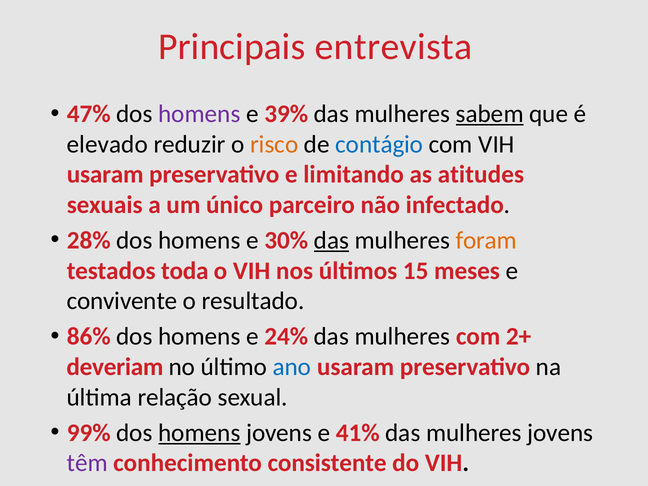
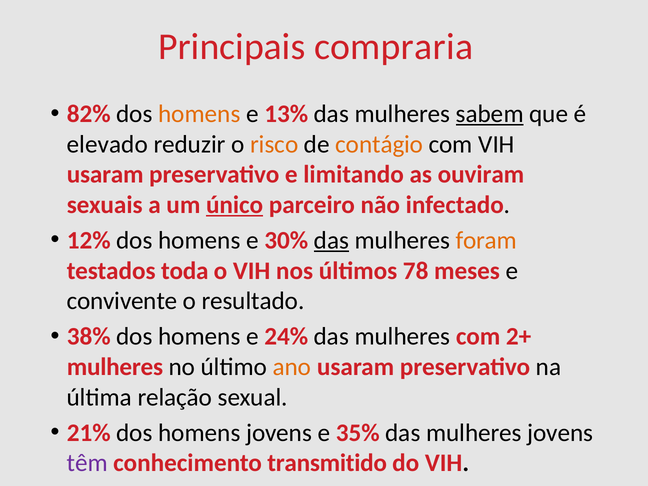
entrevista: entrevista -> compraria
47%: 47% -> 82%
homens at (199, 114) colour: purple -> orange
39%: 39% -> 13%
contágio colour: blue -> orange
atitudes: atitudes -> ouviram
único underline: none -> present
28%: 28% -> 12%
15: 15 -> 78
86%: 86% -> 38%
deveriam at (115, 367): deveriam -> mulheres
ano colour: blue -> orange
99%: 99% -> 21%
homens at (199, 433) underline: present -> none
41%: 41% -> 35%
consistente: consistente -> transmitido
